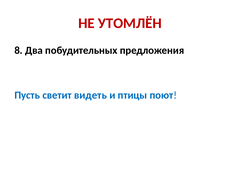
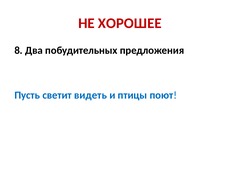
УТОМЛЁН: УТОМЛЁН -> ХОРОШЕЕ
